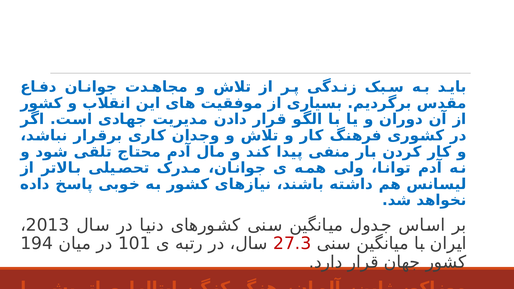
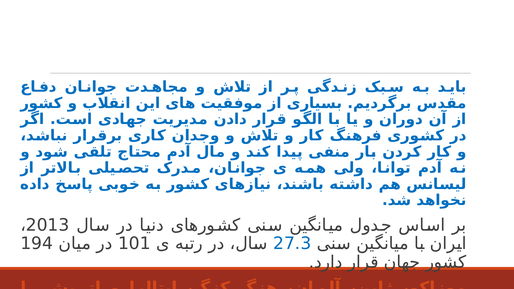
27.3 colour: red -> blue
